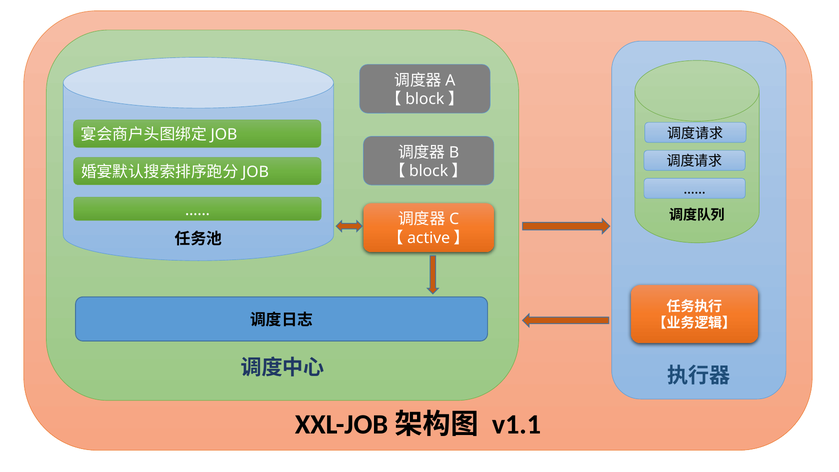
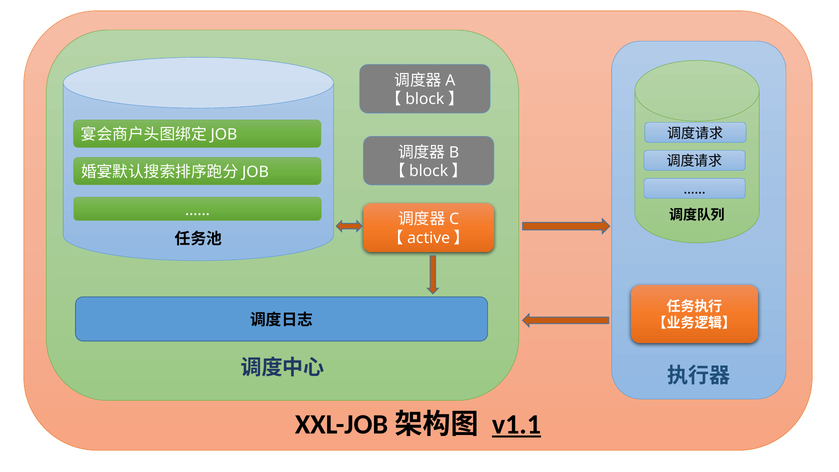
v1.1 underline: none -> present
